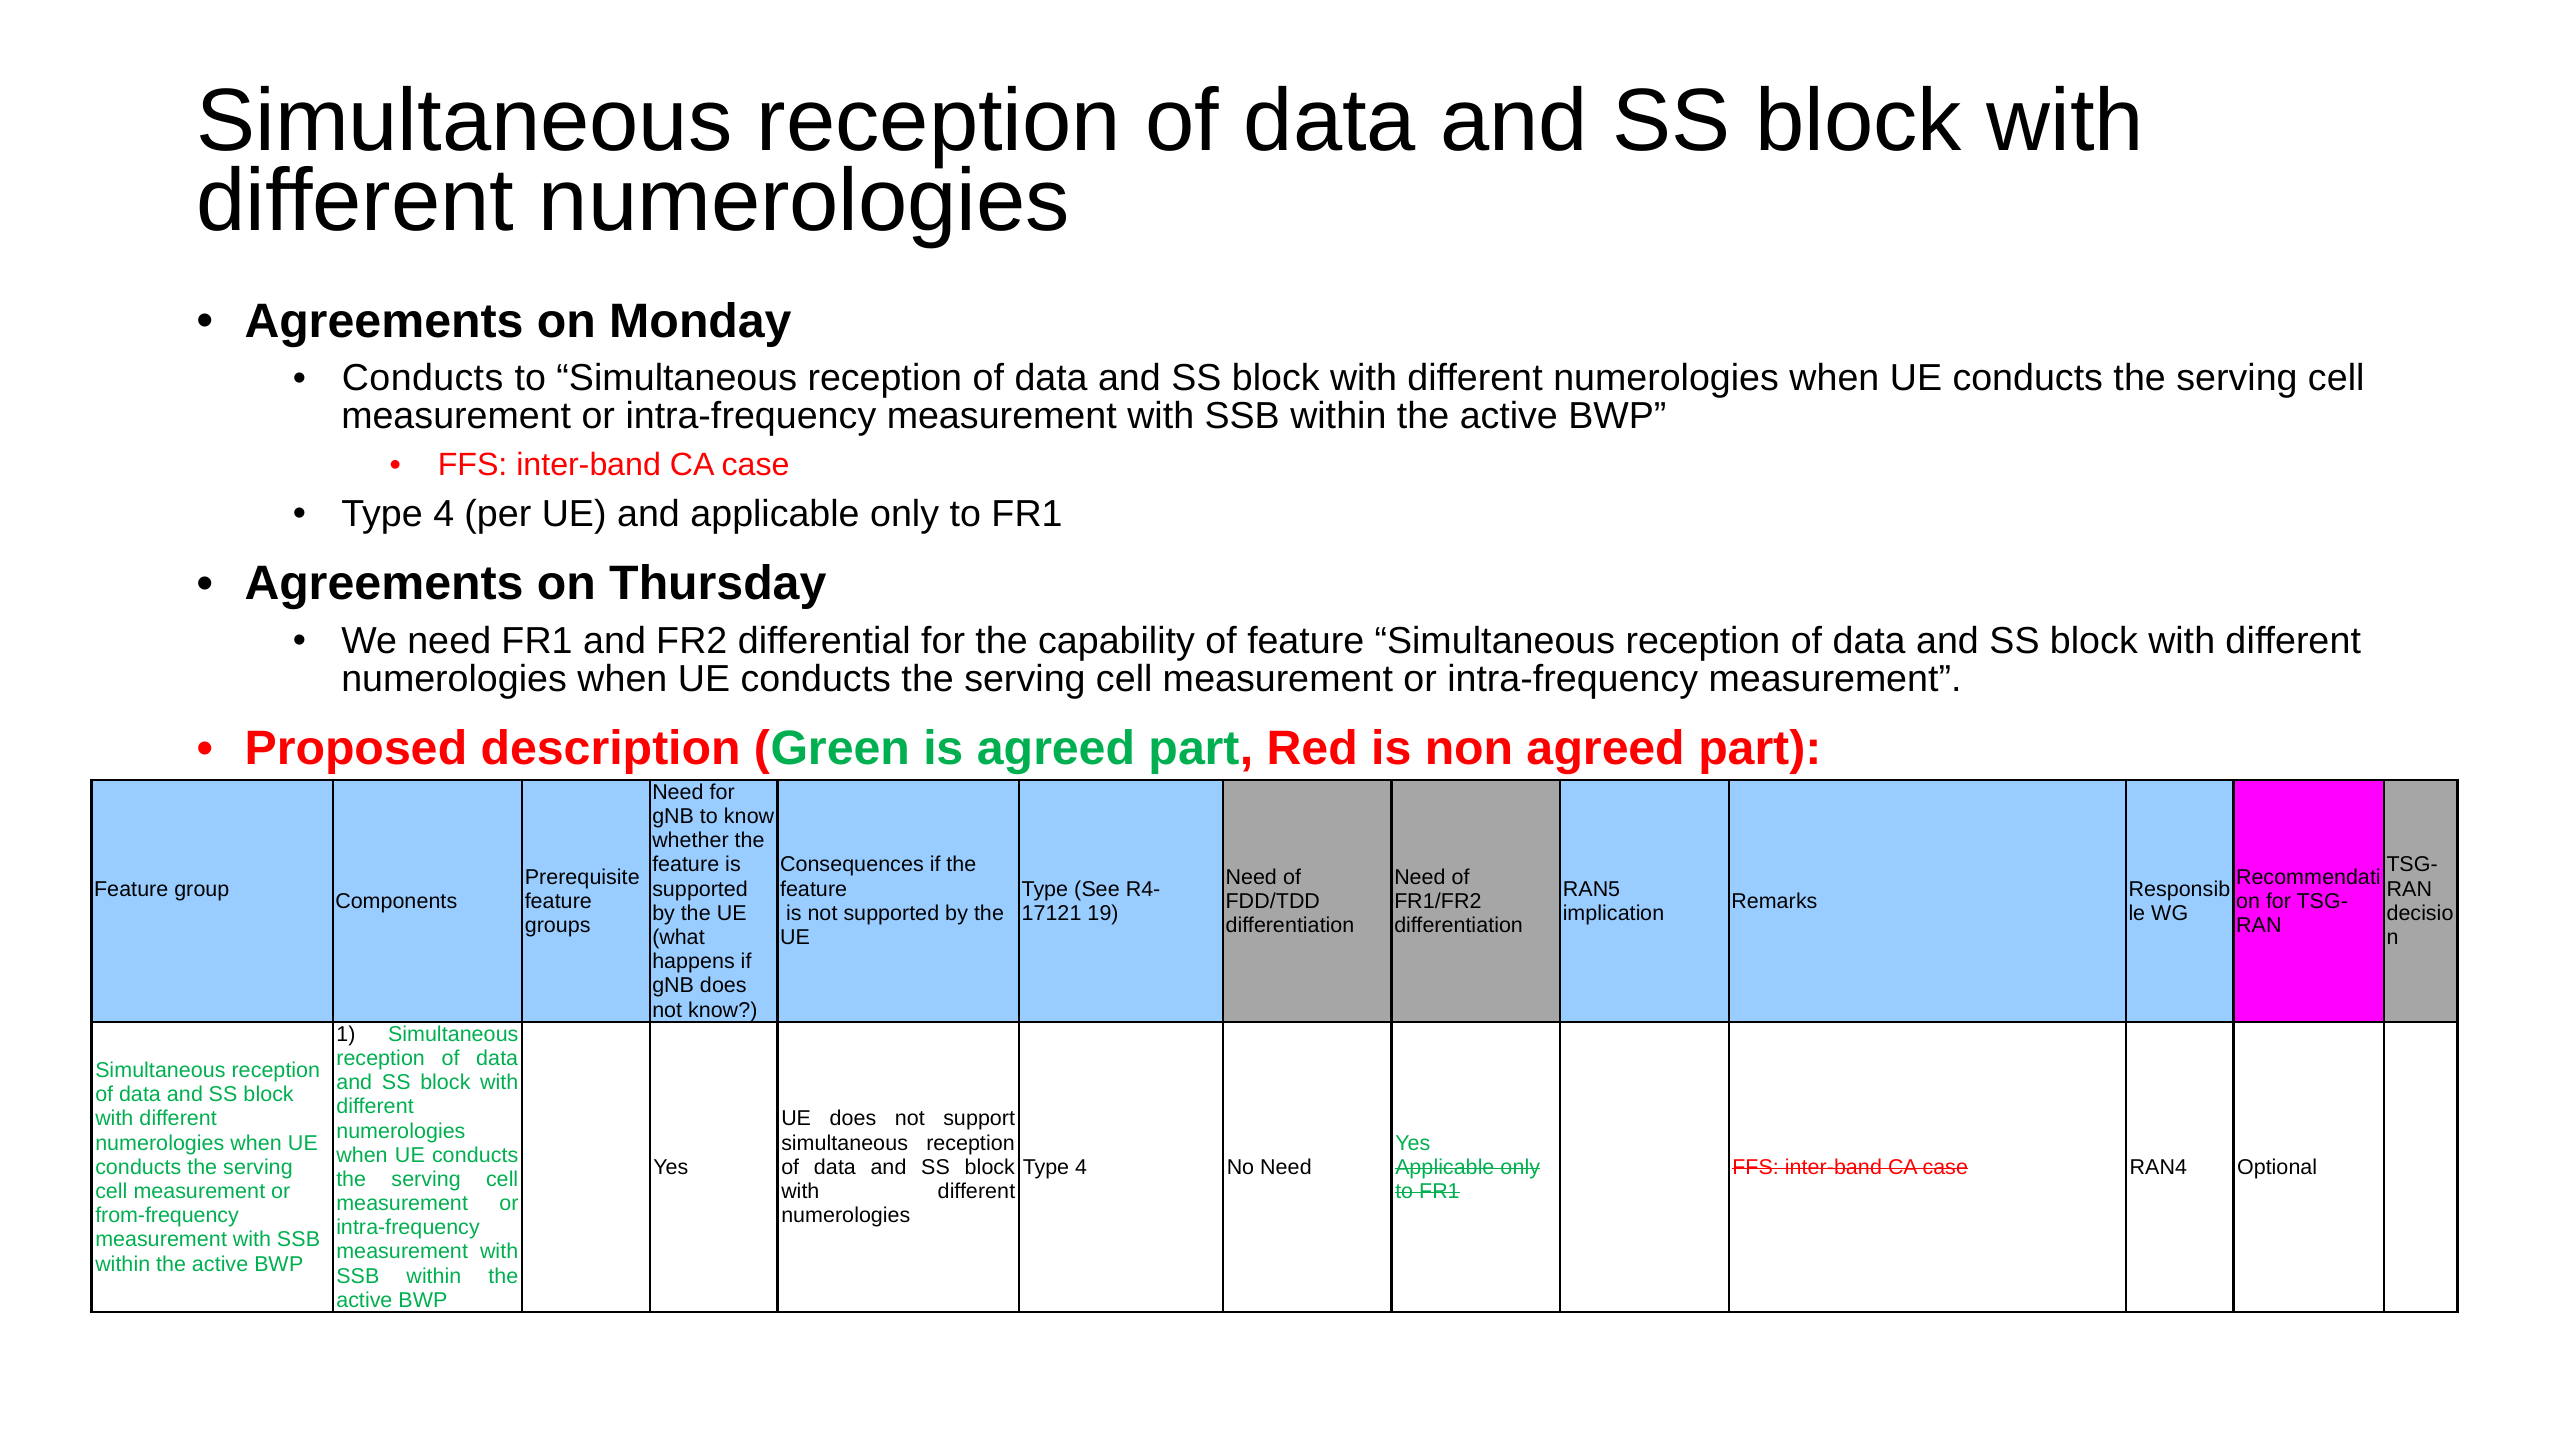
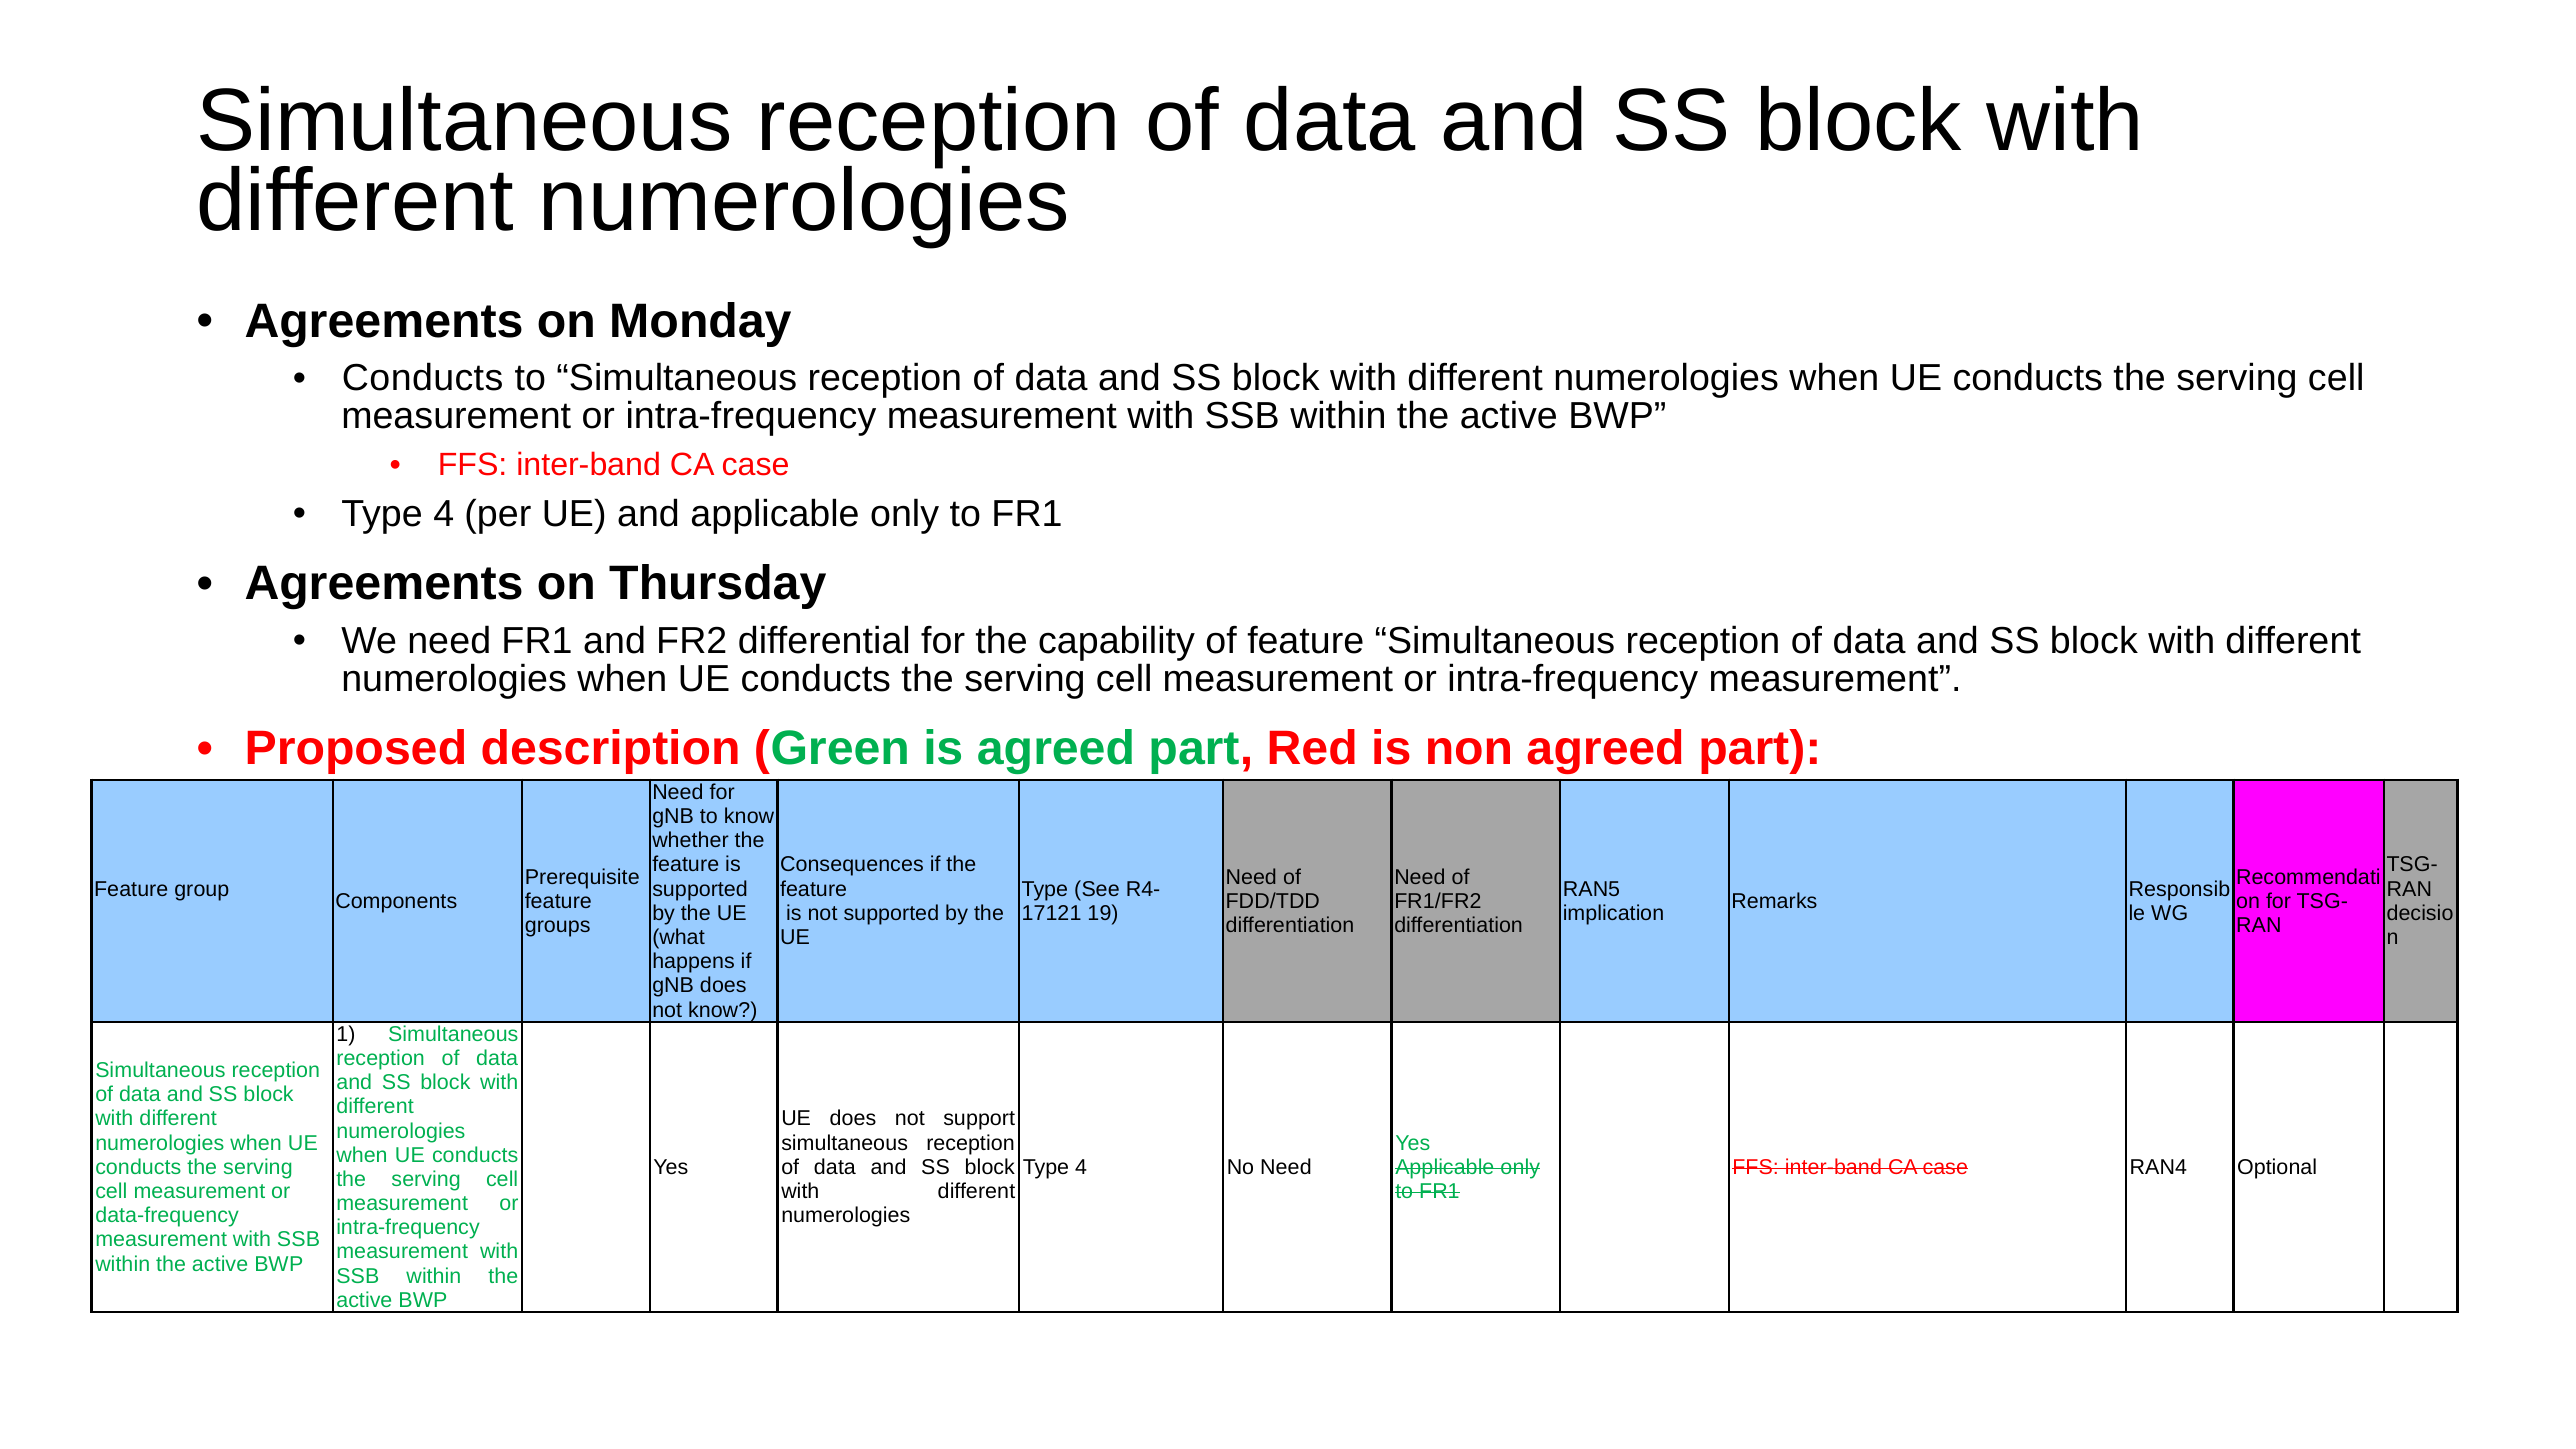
from-frequency: from-frequency -> data-frequency
